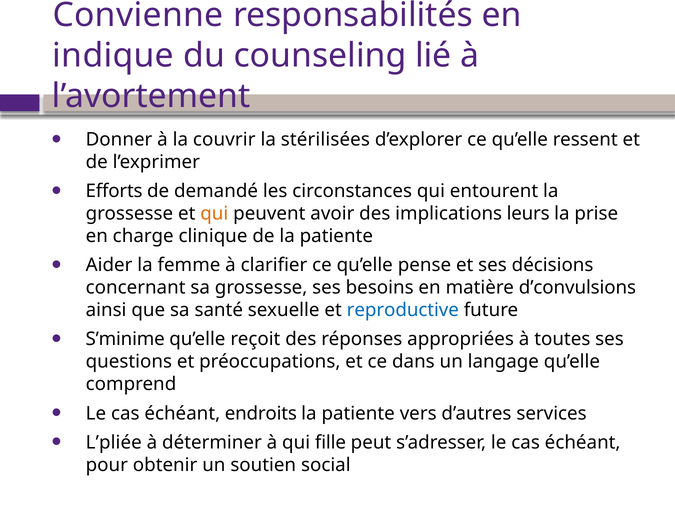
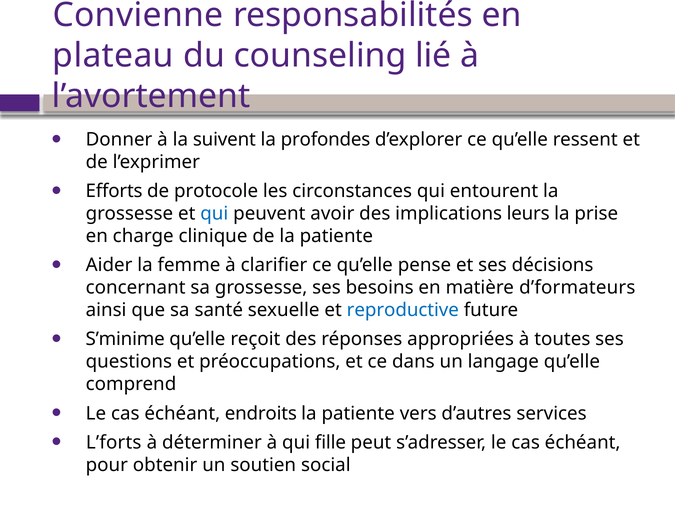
indique: indique -> plateau
couvrir: couvrir -> suivent
stérilisées: stérilisées -> profondes
demandé: demandé -> protocole
qui at (214, 214) colour: orange -> blue
d’convulsions: d’convulsions -> d’formateurs
L’pliée: L’pliée -> L’forts
